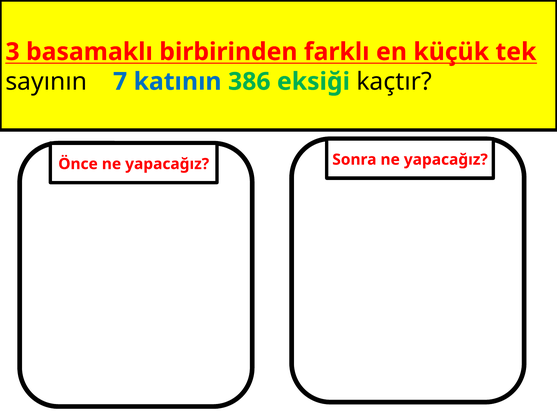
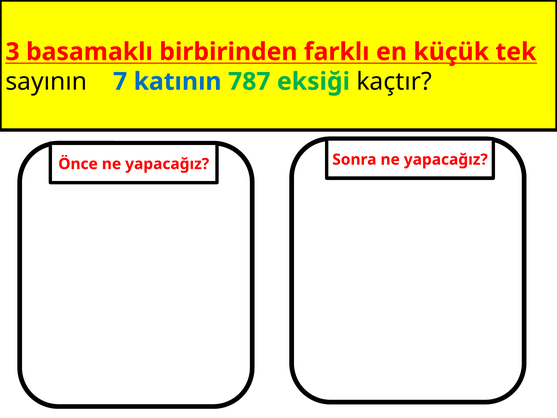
386: 386 -> 787
